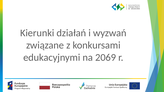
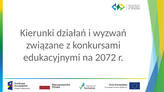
2069: 2069 -> 2072
